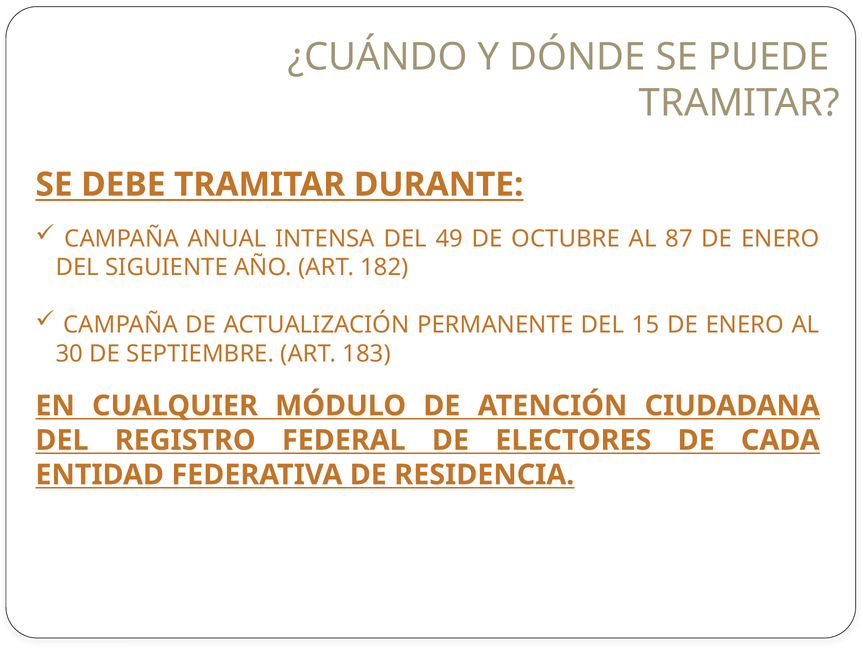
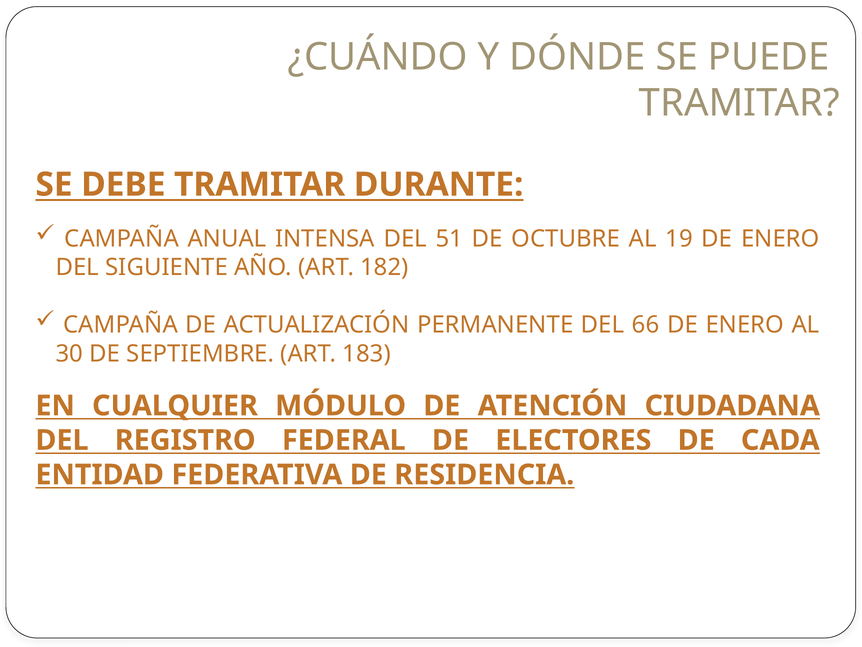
49: 49 -> 51
87: 87 -> 19
15: 15 -> 66
